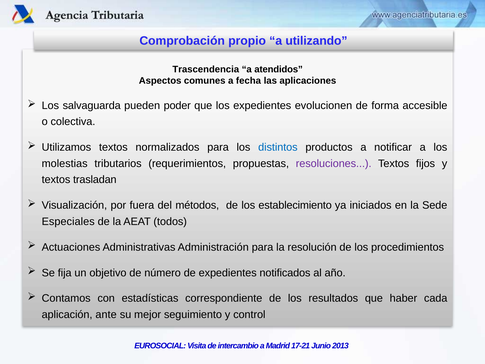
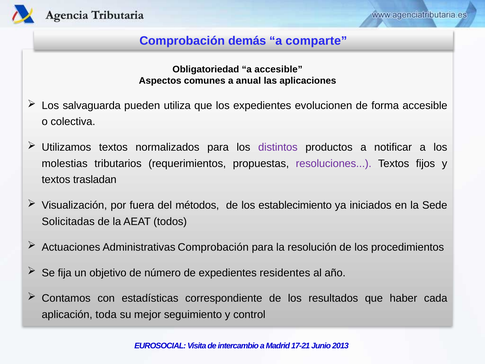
propio: propio -> demás
utilizando: utilizando -> comparte
Trascendencia: Trascendencia -> Obligatoriedad
a atendidos: atendidos -> accesible
fecha: fecha -> anual
poder: poder -> utiliza
distintos colour: blue -> purple
Especiales: Especiales -> Solicitadas
Administrativas Administración: Administración -> Comprobación
notificados: notificados -> residentes
ante: ante -> toda
